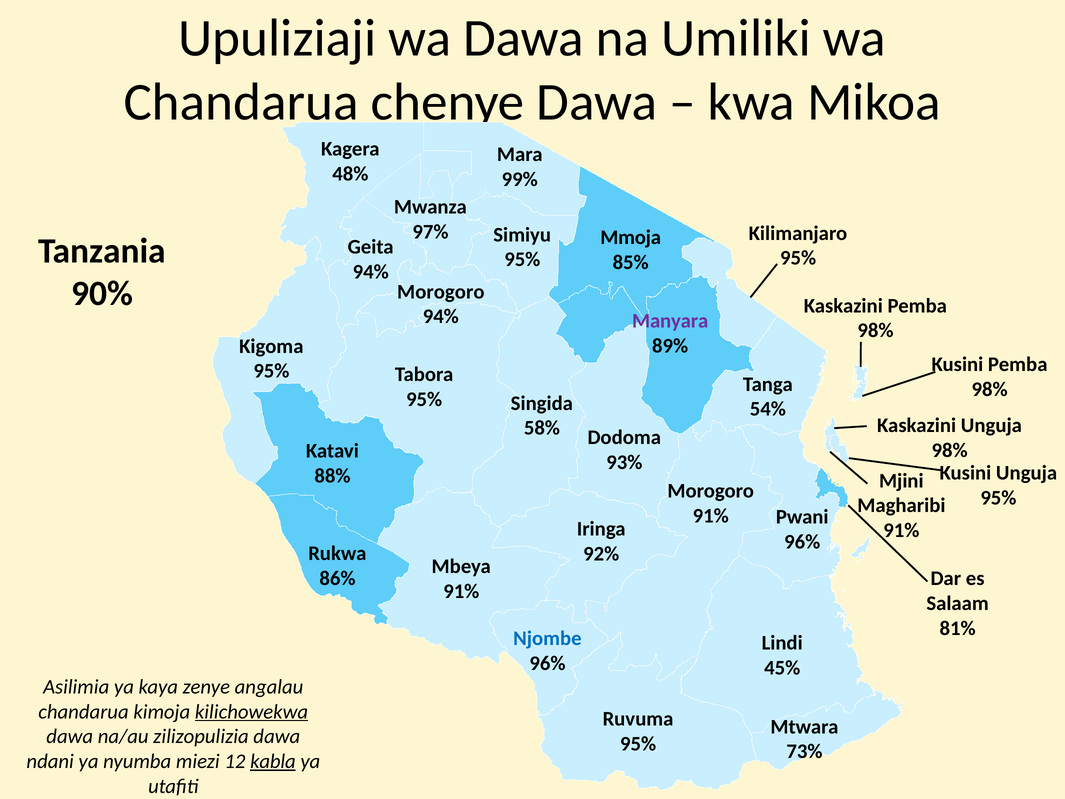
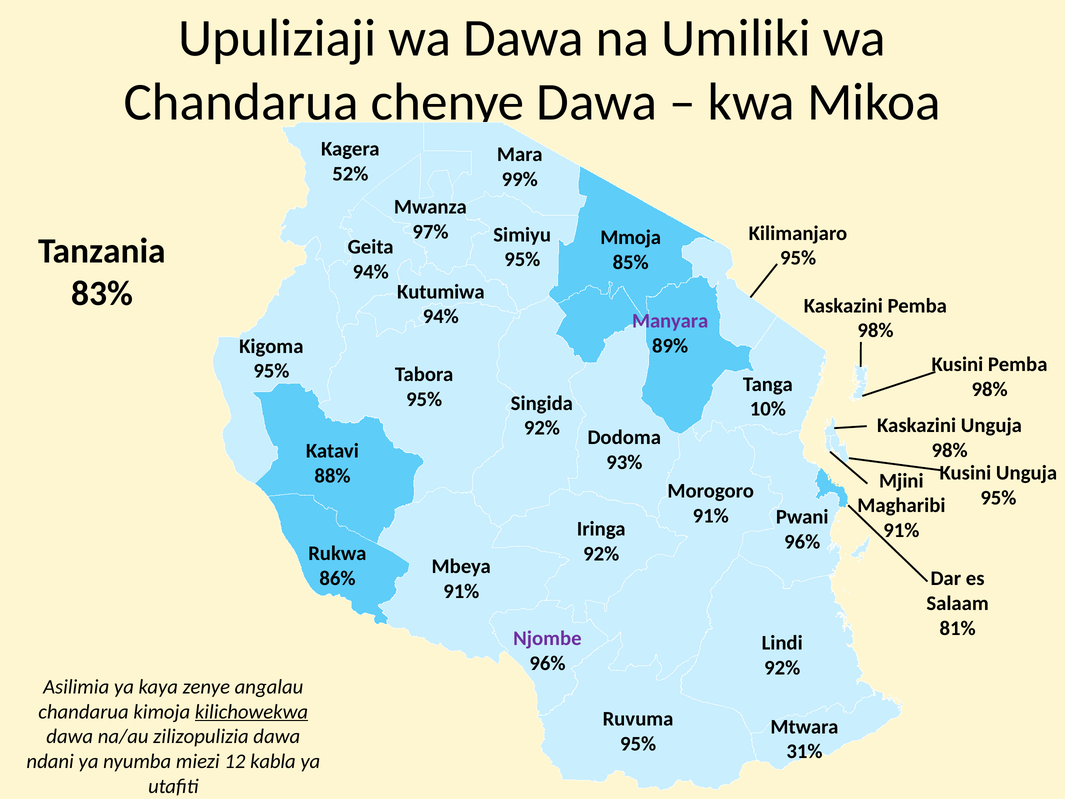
48%: 48% -> 52%
90%: 90% -> 83%
Morogoro at (441, 292): Morogoro -> Kutumiwa
54%: 54% -> 10%
58% at (542, 428): 58% -> 92%
Njombe colour: blue -> purple
45% at (782, 668): 45% -> 92%
73%: 73% -> 31%
kabla underline: present -> none
